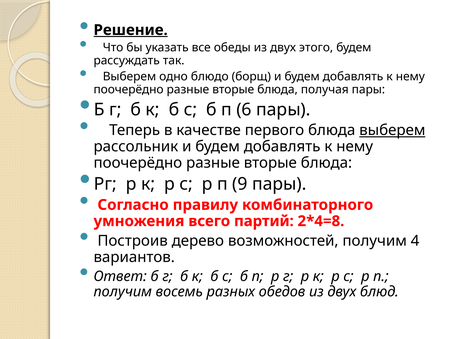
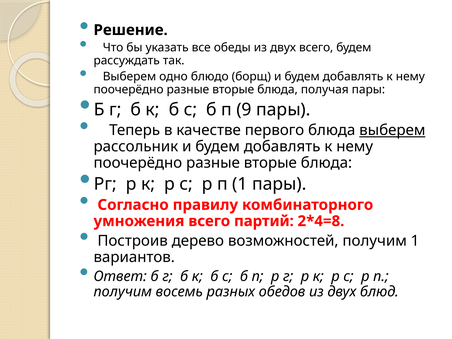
Решение underline: present -> none
двух этого: этого -> всего
6: 6 -> 9
п 9: 9 -> 1
получим 4: 4 -> 1
